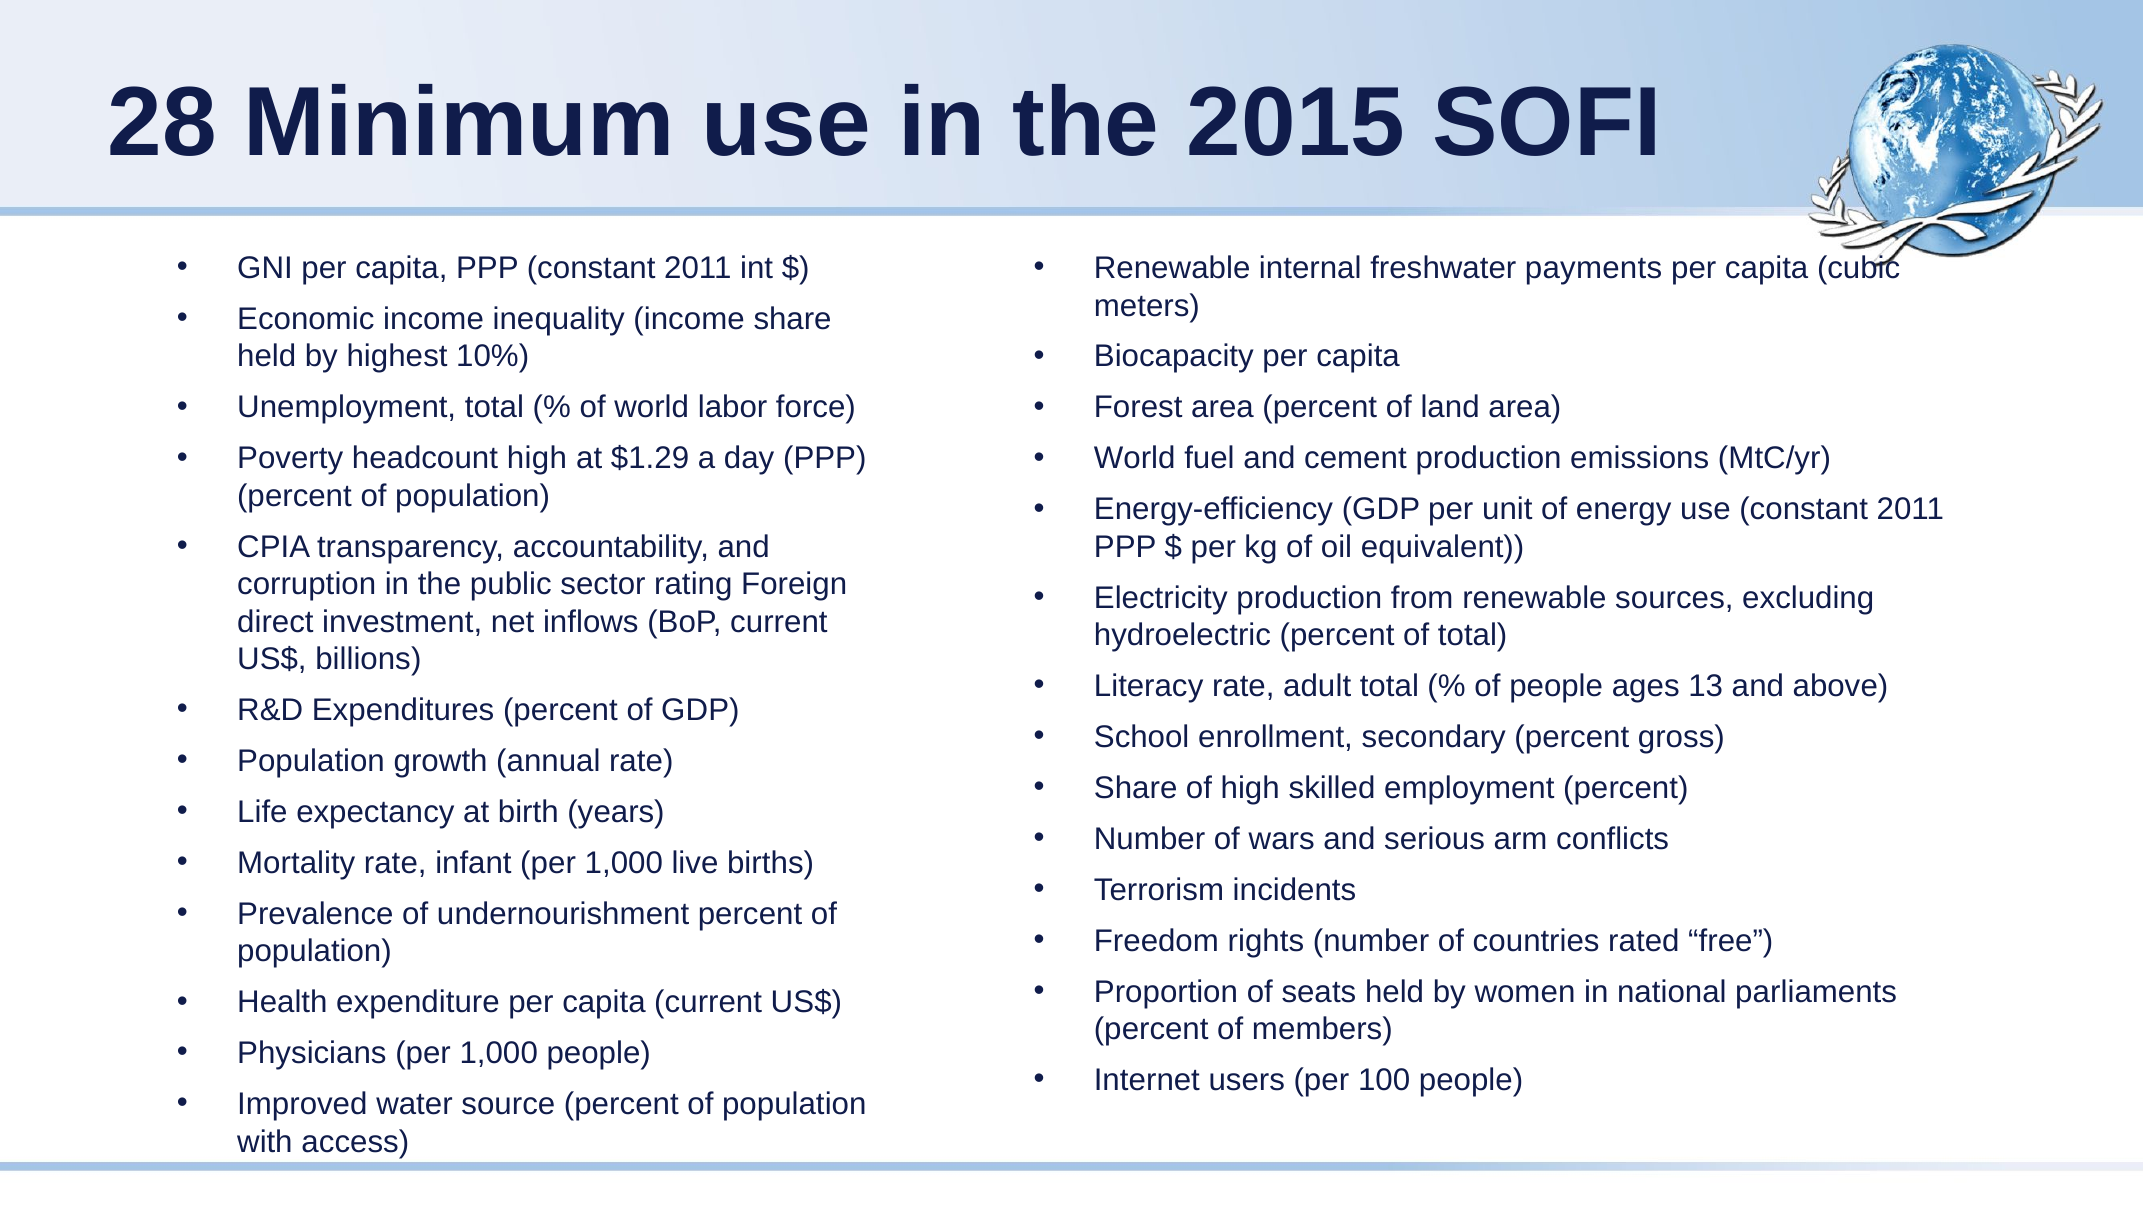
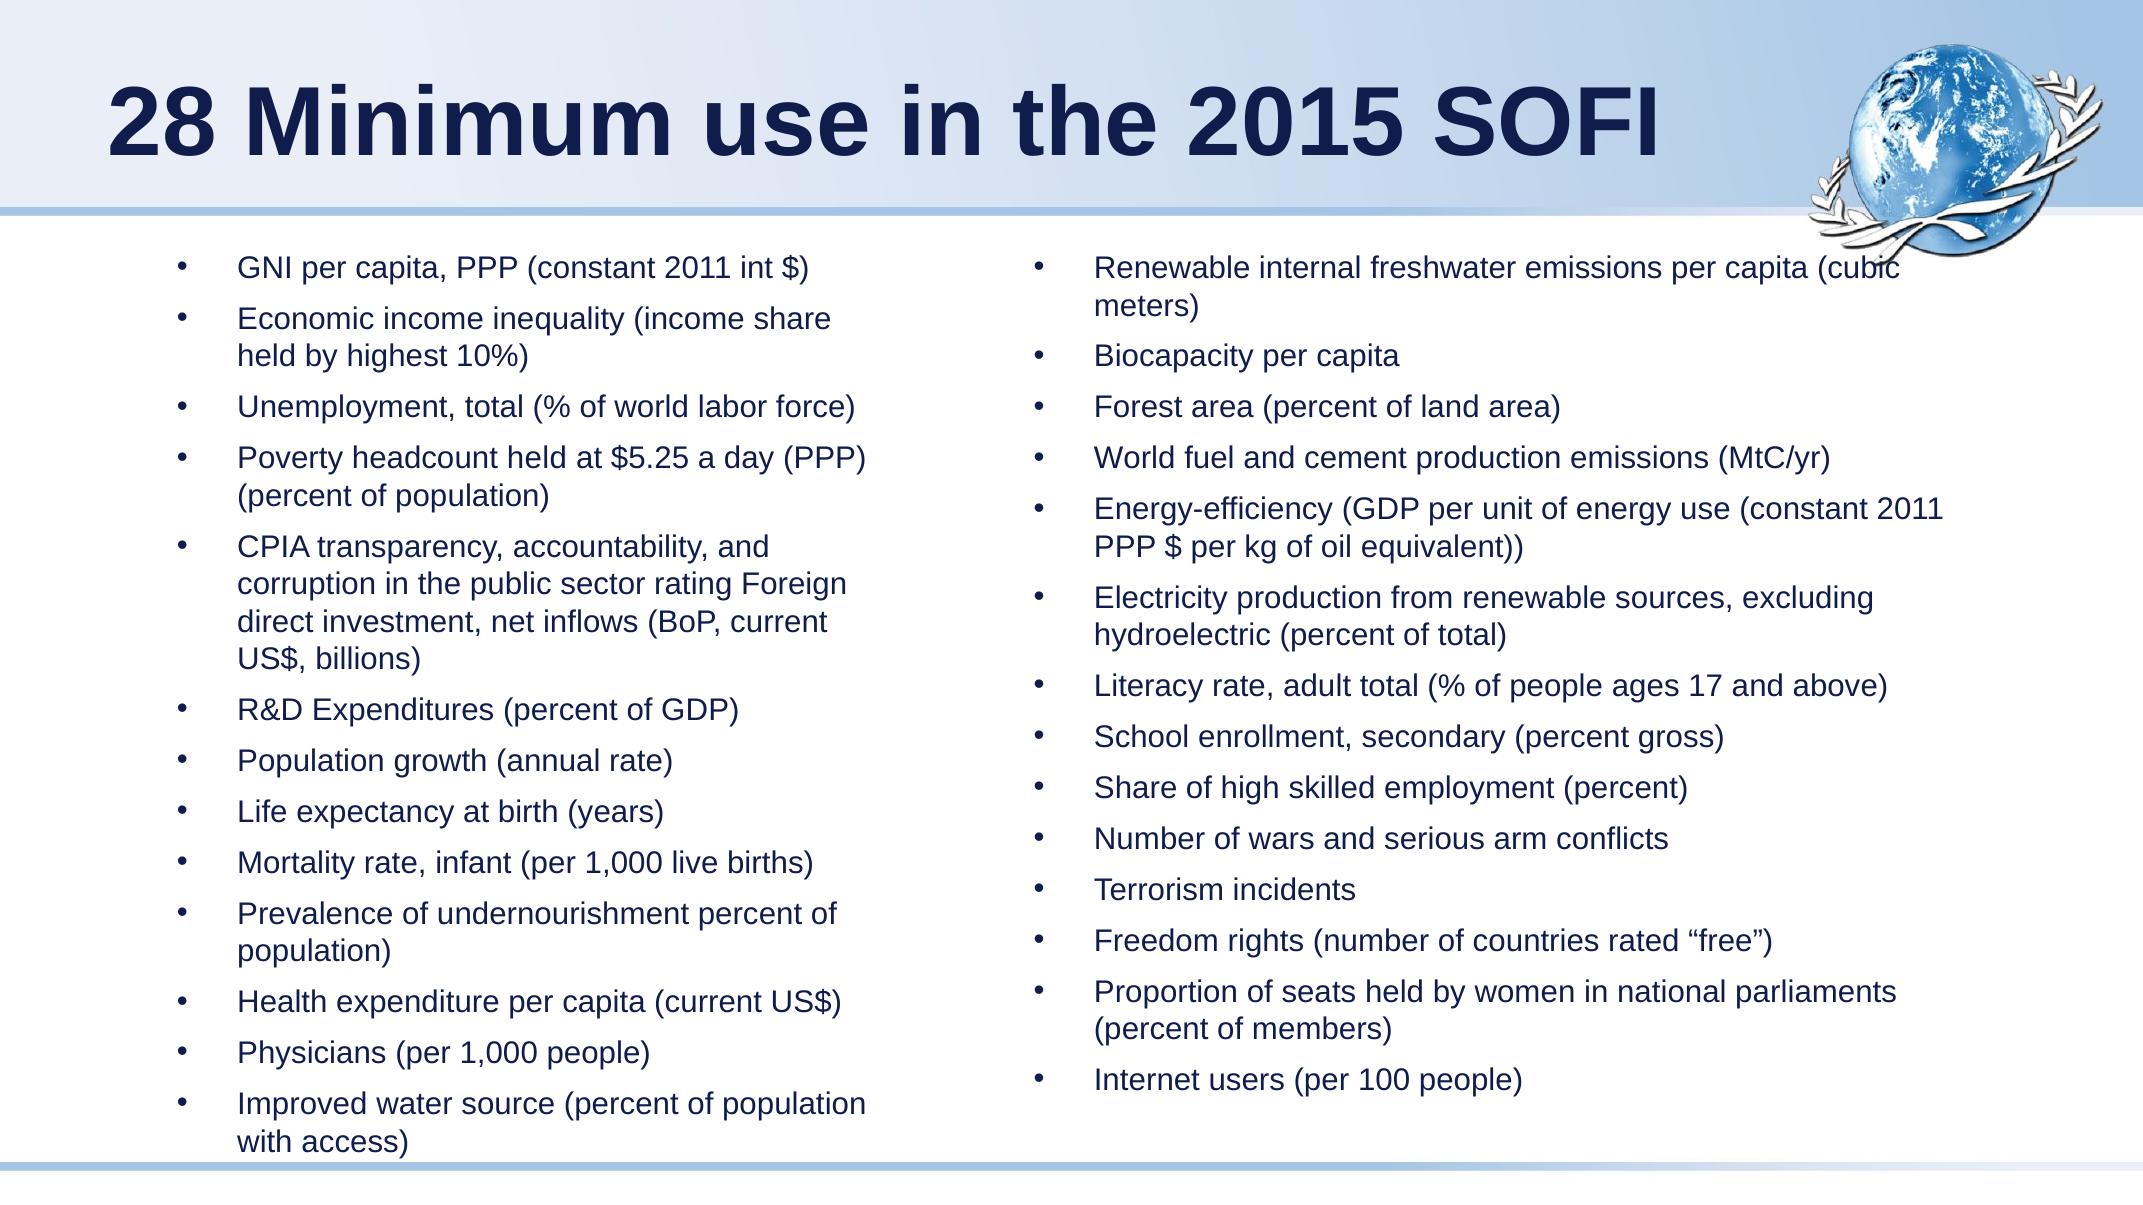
freshwater payments: payments -> emissions
headcount high: high -> held
$1.29: $1.29 -> $5.25
13: 13 -> 17
